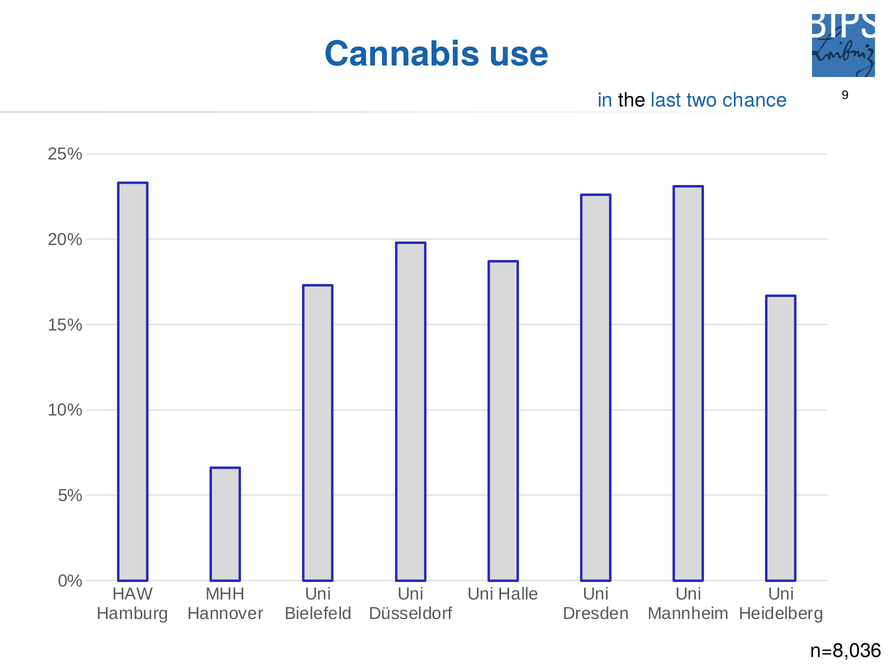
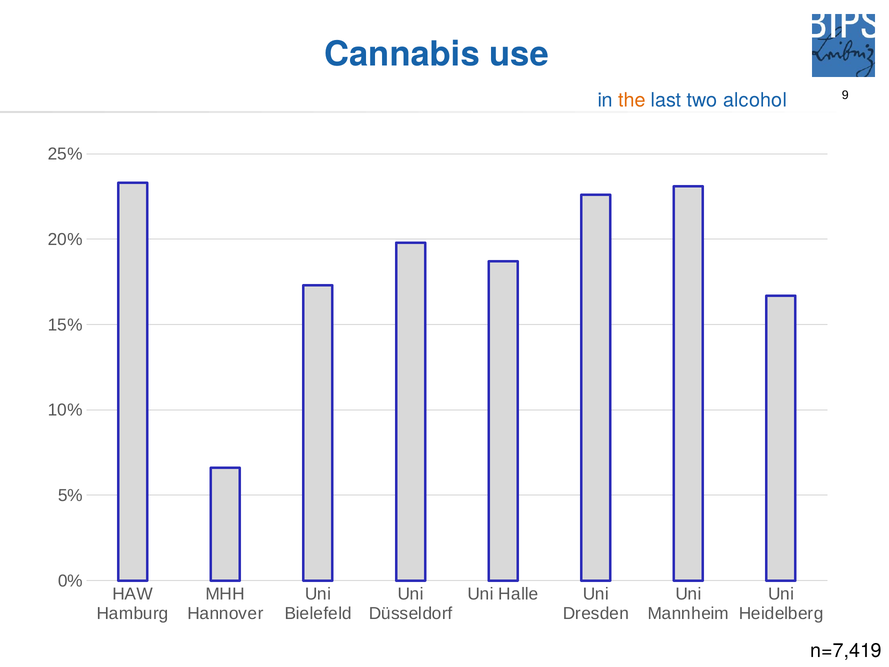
the colour: black -> orange
chance: chance -> alcohol
n=8,036: n=8,036 -> n=7,419
